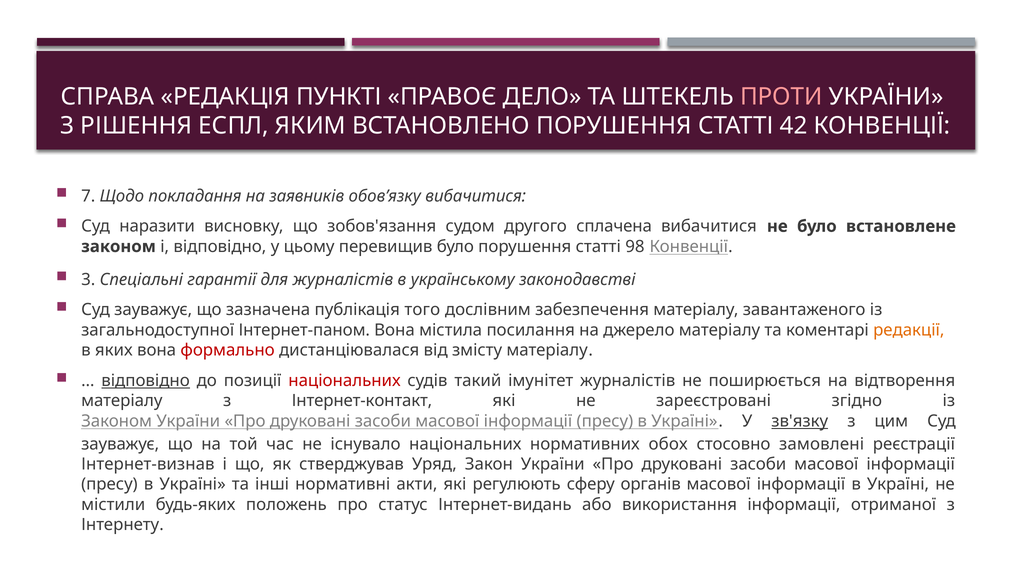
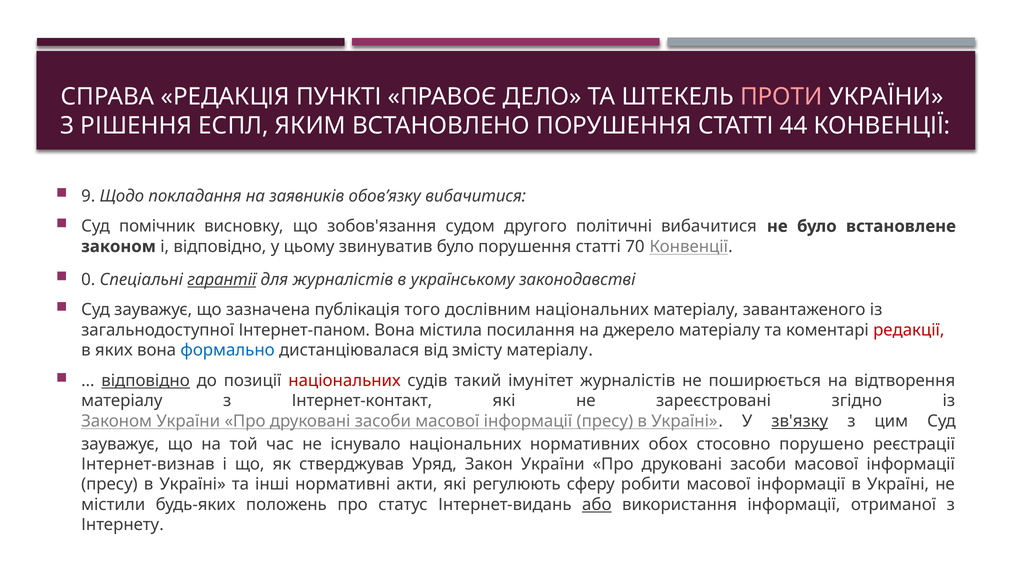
42: 42 -> 44
7: 7 -> 9
наразити: наразити -> помічник
сплачена: сплачена -> політичні
перевищив: перевищив -> звинуватив
98: 98 -> 70
3: 3 -> 0
гарантії underline: none -> present
дослівним забезпечення: забезпечення -> національних
редакції colour: orange -> red
формально colour: red -> blue
замовлені: замовлені -> порушено
органів: органів -> робити
або underline: none -> present
